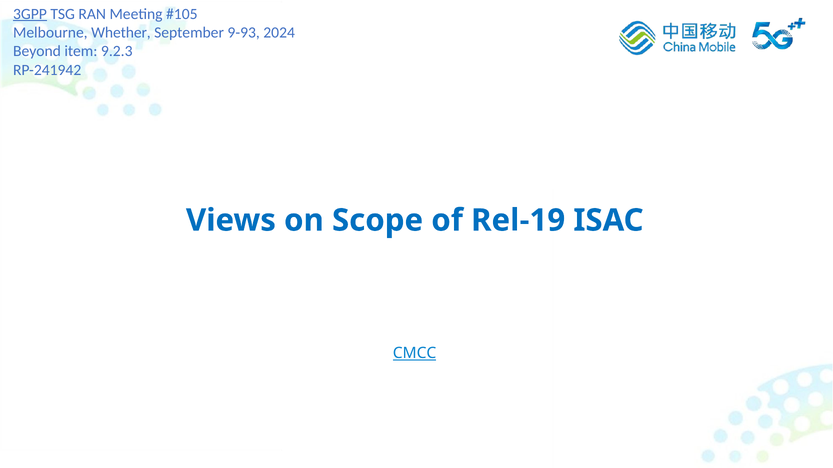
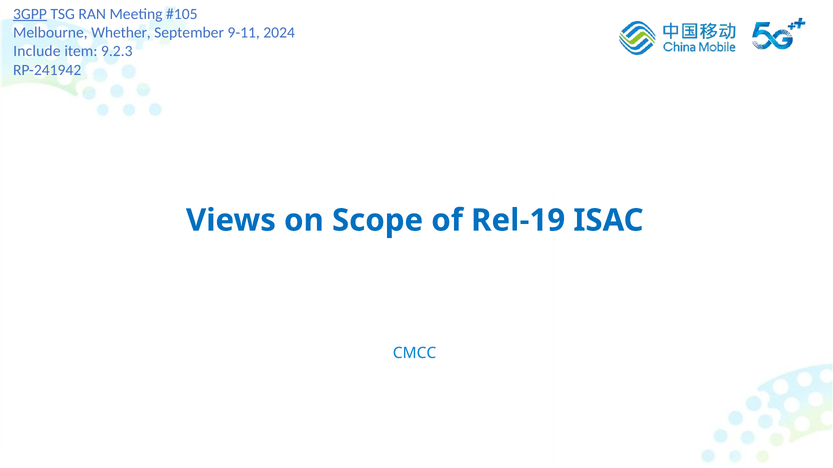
9-93: 9-93 -> 9-11
Beyond: Beyond -> Include
CMCC underline: present -> none
